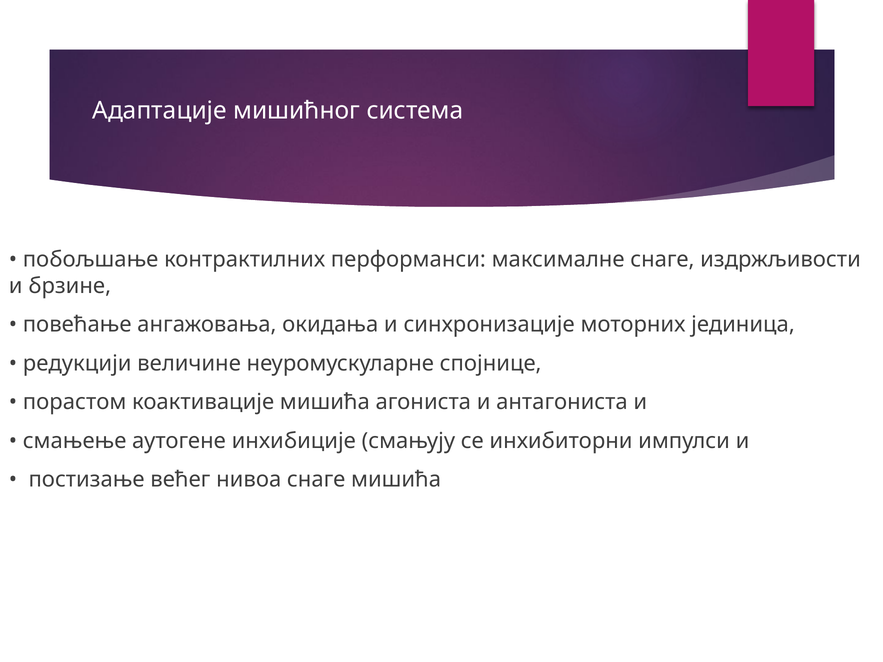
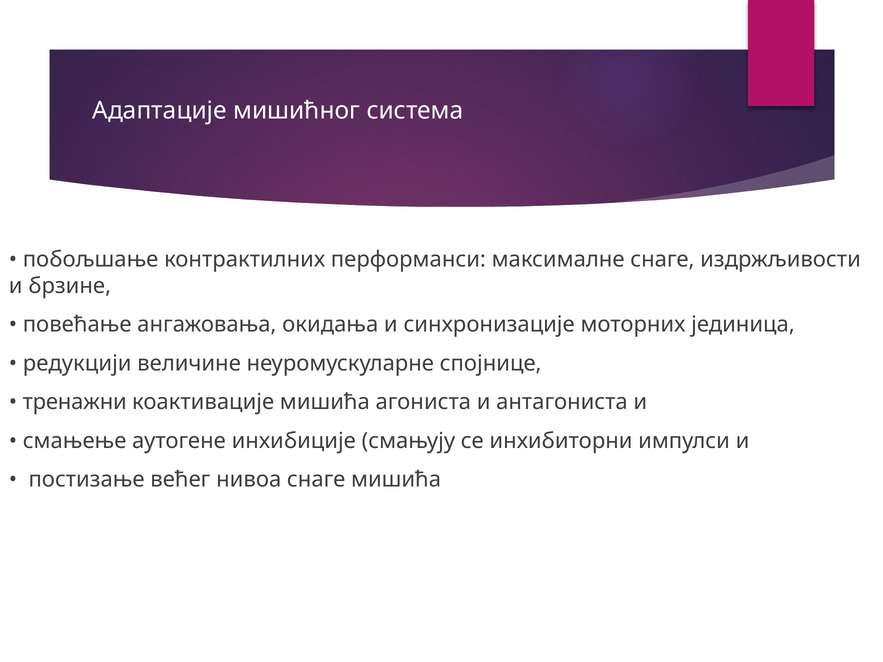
порастом: порастом -> тренажни
